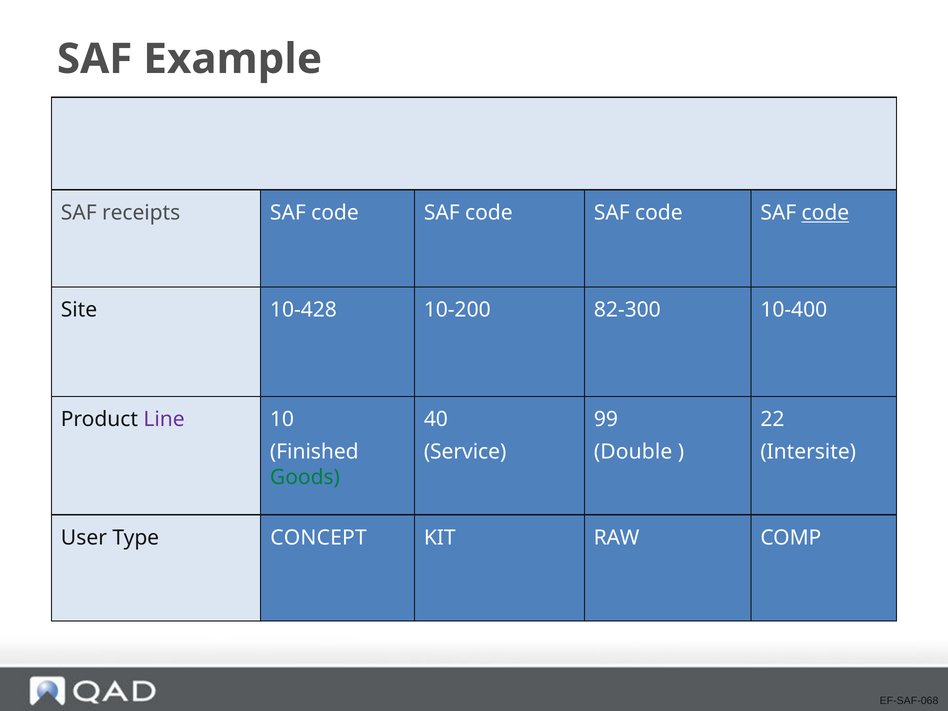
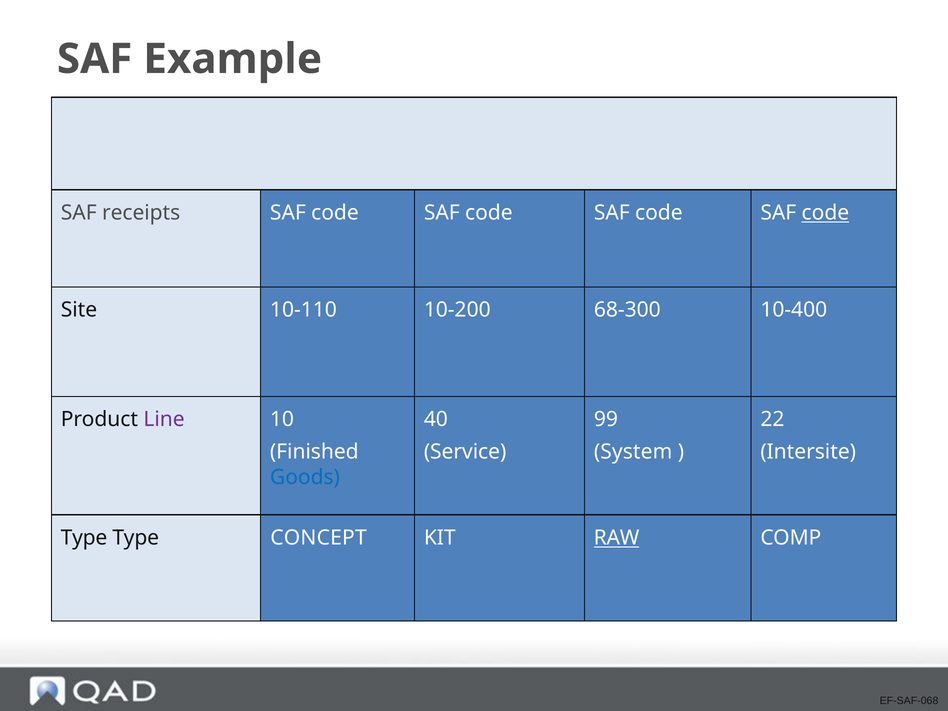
10-428: 10-428 -> 10-110
82-300: 82-300 -> 68-300
Double: Double -> System
Goods colour: green -> blue
User at (84, 538): User -> Type
RAW underline: none -> present
